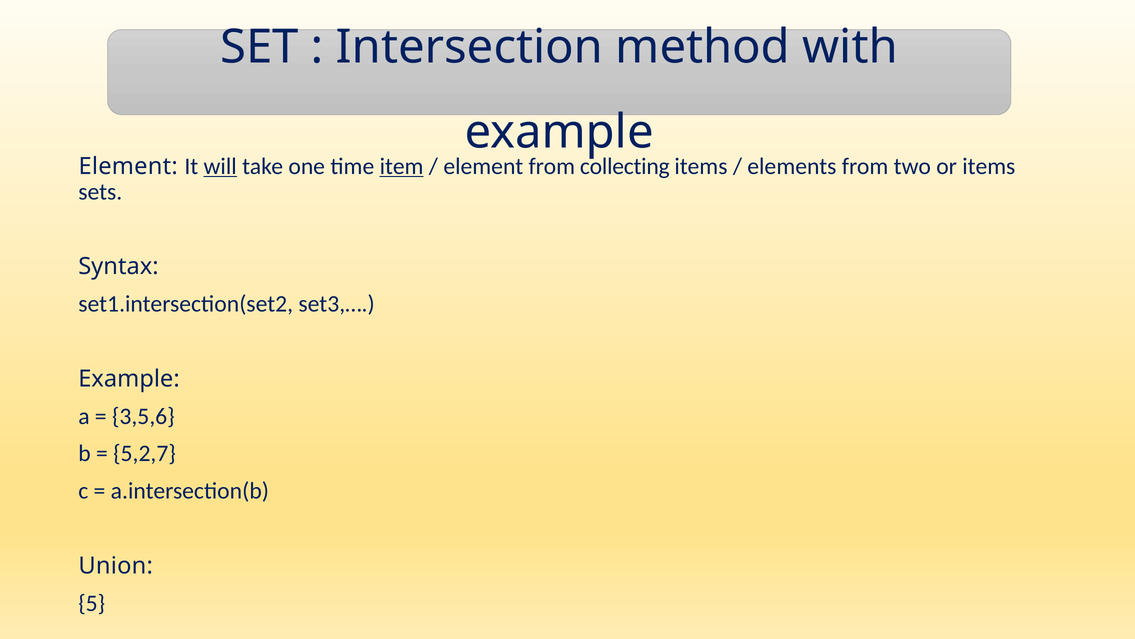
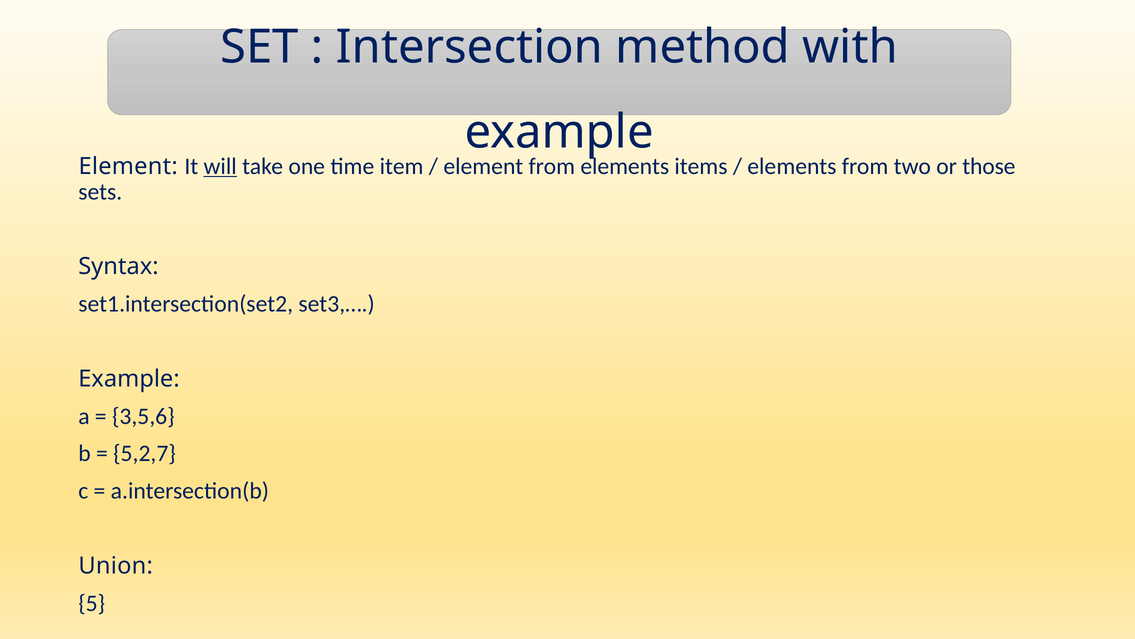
item underline: present -> none
collecting at (625, 166): collecting -> elements
or items: items -> those
